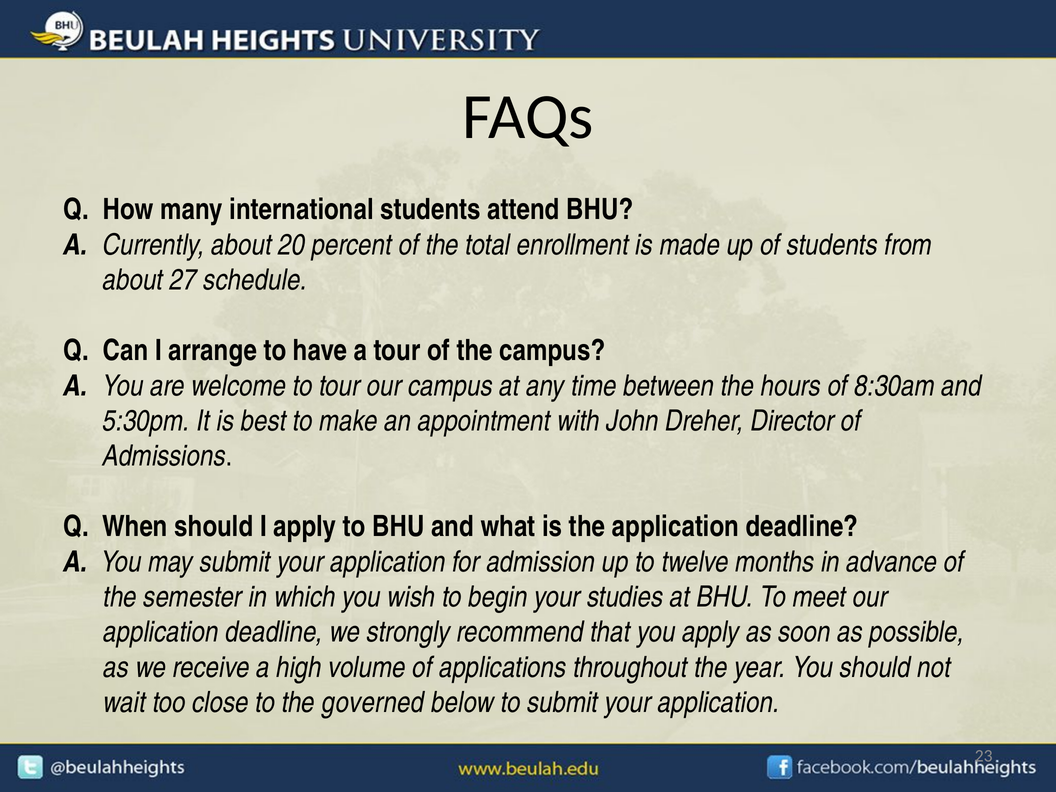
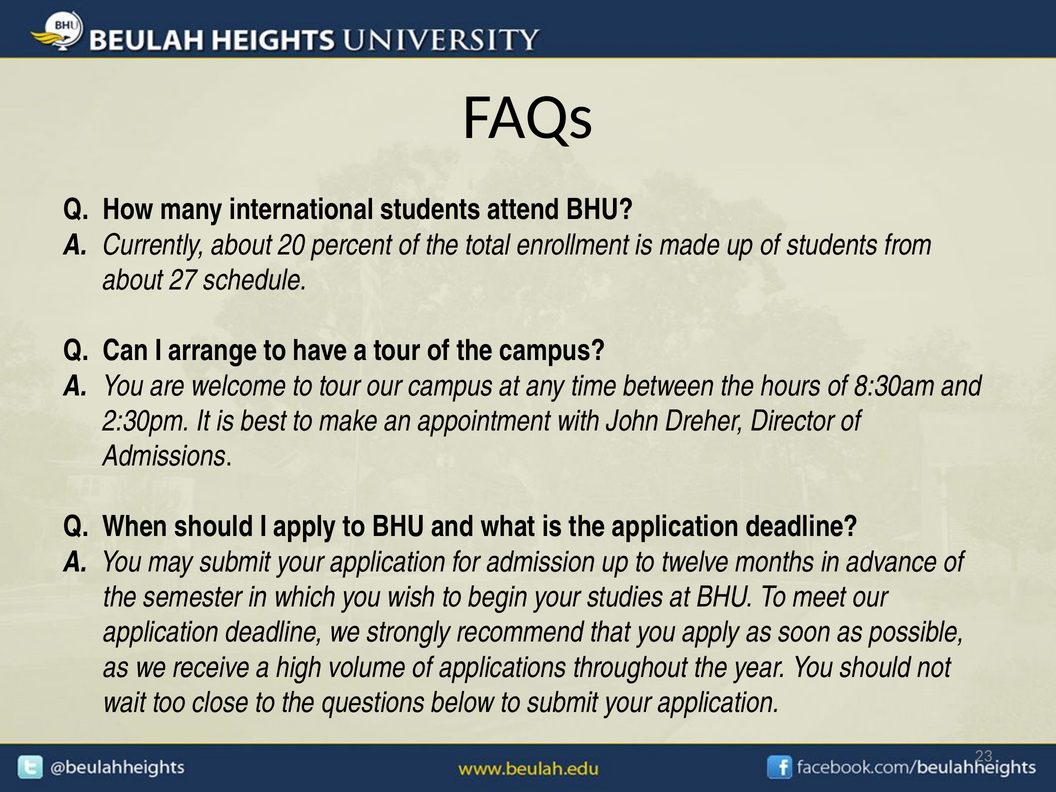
5:30pm: 5:30pm -> 2:30pm
governed: governed -> questions
